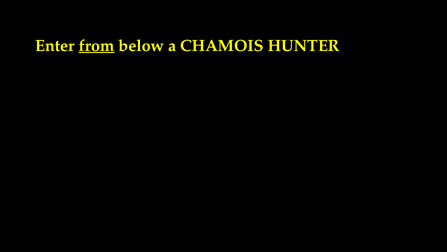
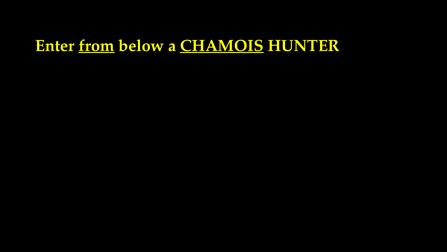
CHAMOIS underline: none -> present
